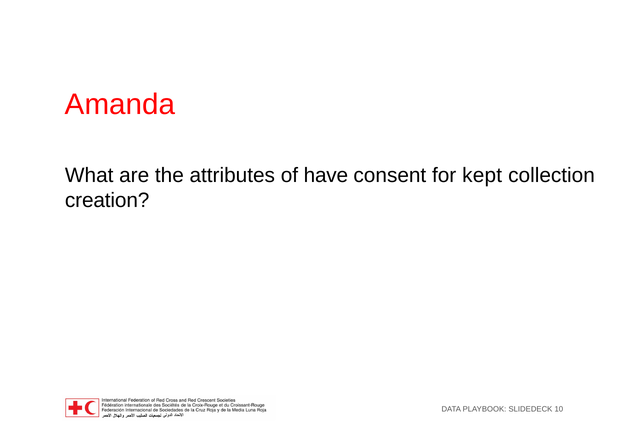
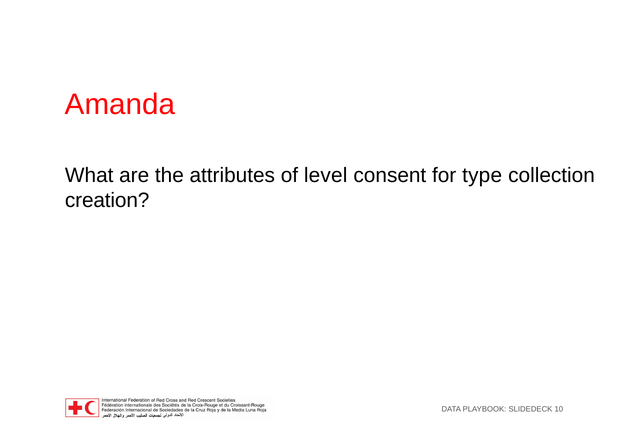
have: have -> level
kept: kept -> type
